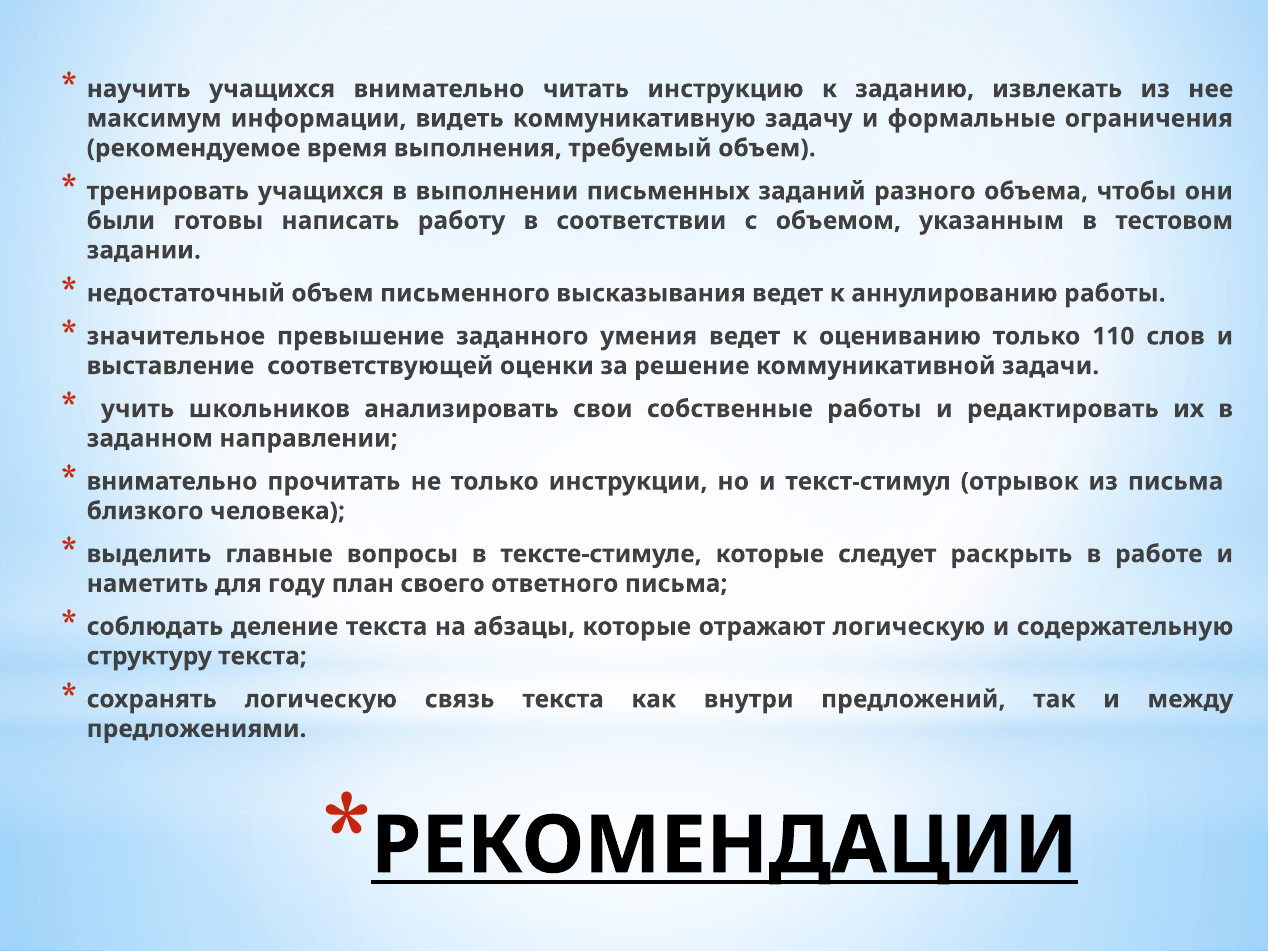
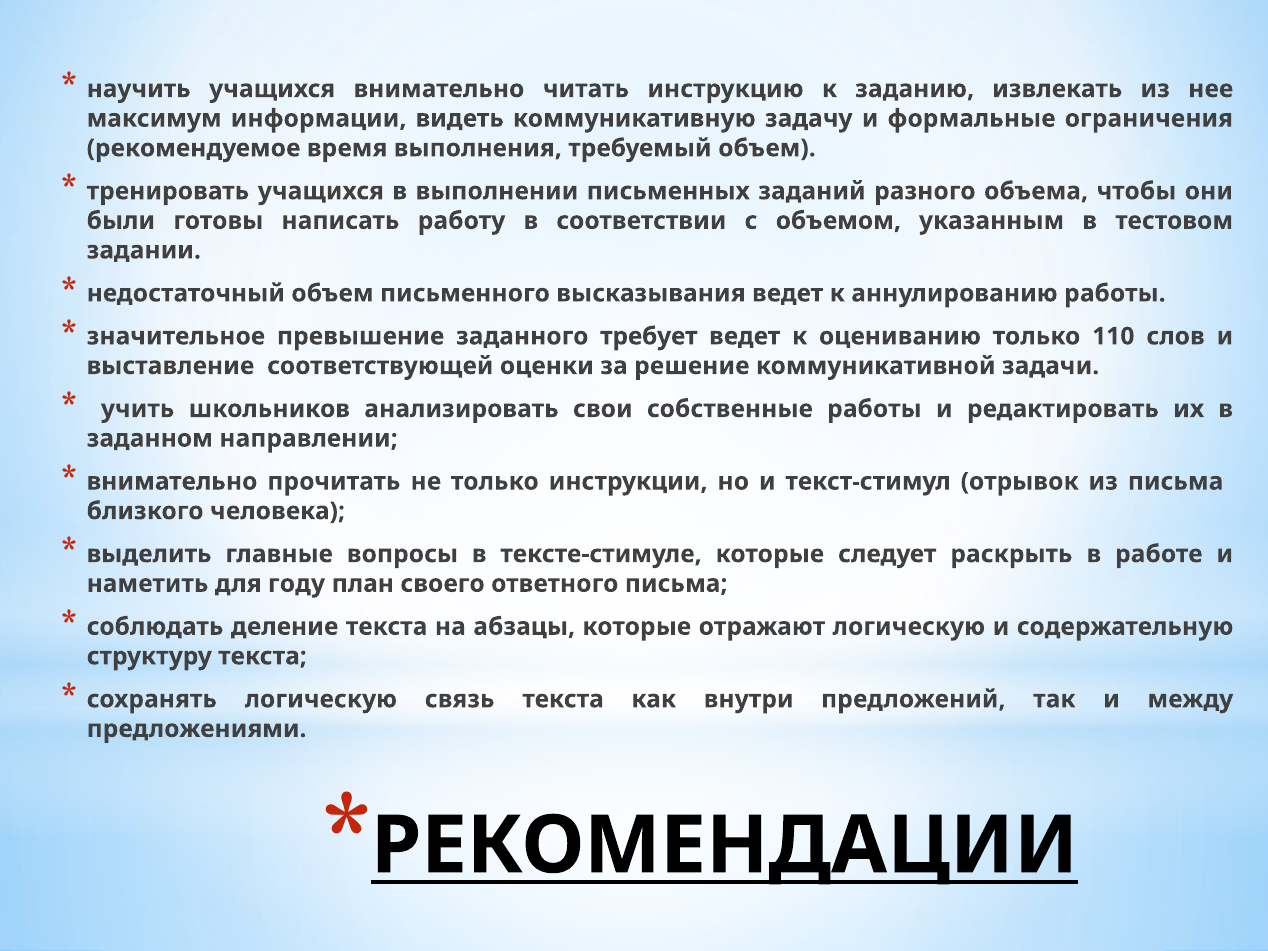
умения: умения -> требует
